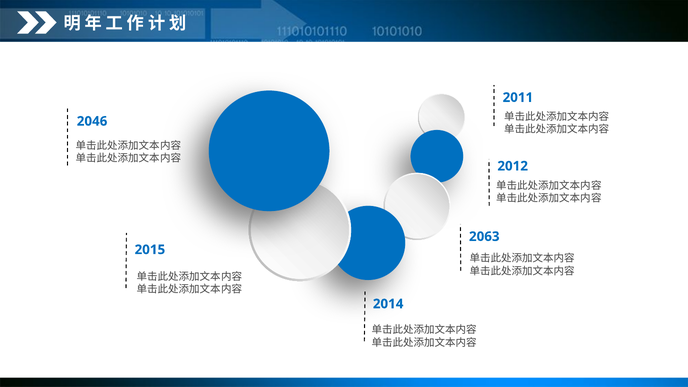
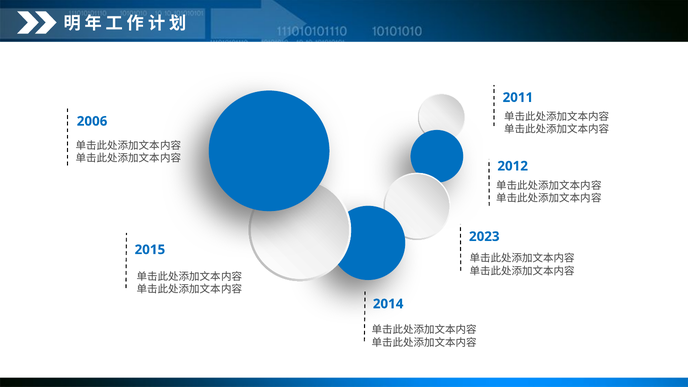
2046: 2046 -> 2006
2063: 2063 -> 2023
